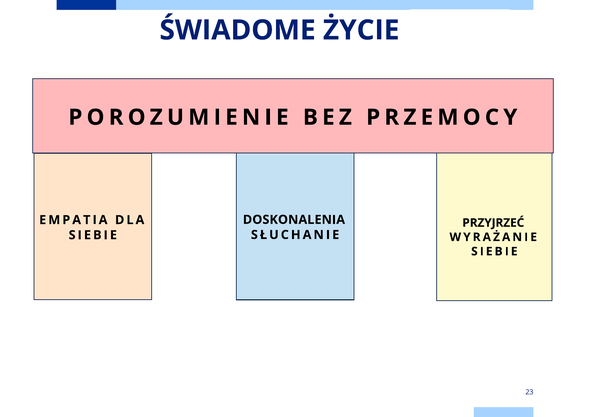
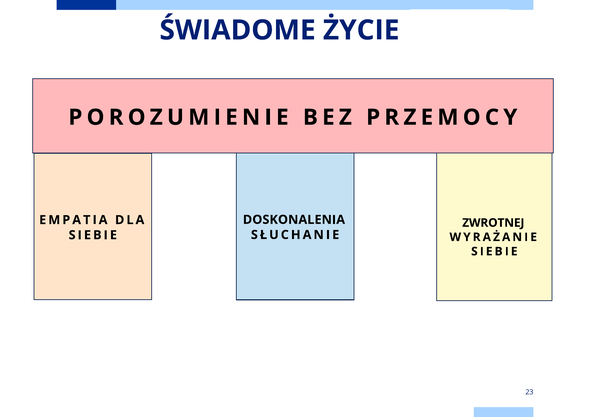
PRZYJRZEĆ: PRZYJRZEĆ -> ZWROTNEJ
